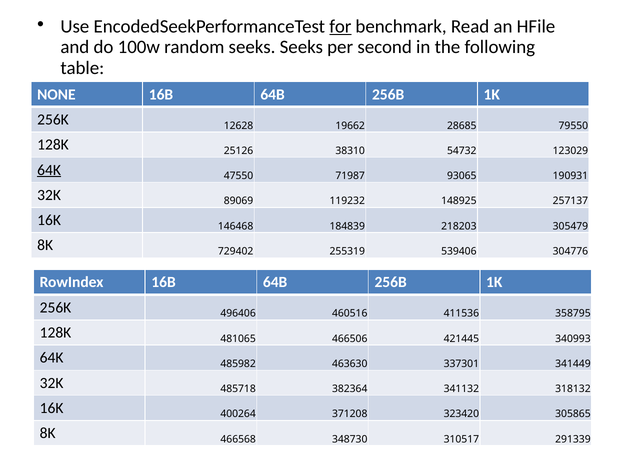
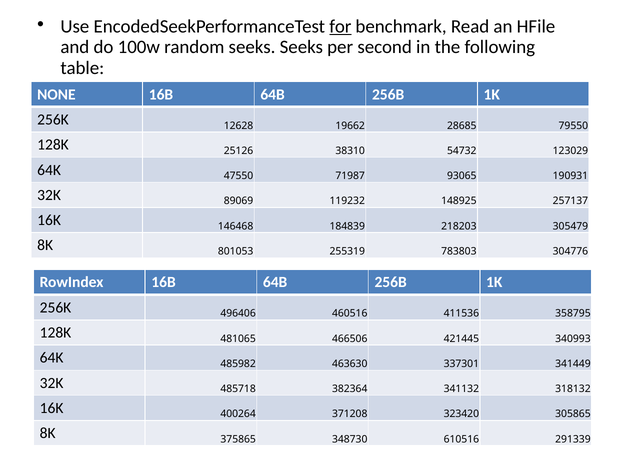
64K at (49, 170) underline: present -> none
729402: 729402 -> 801053
539406: 539406 -> 783803
466568: 466568 -> 375865
310517: 310517 -> 610516
